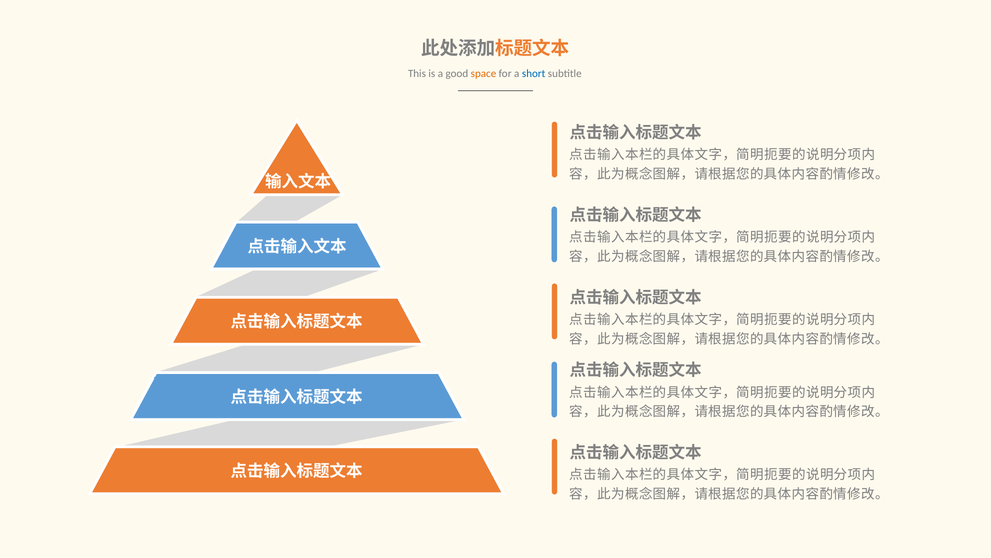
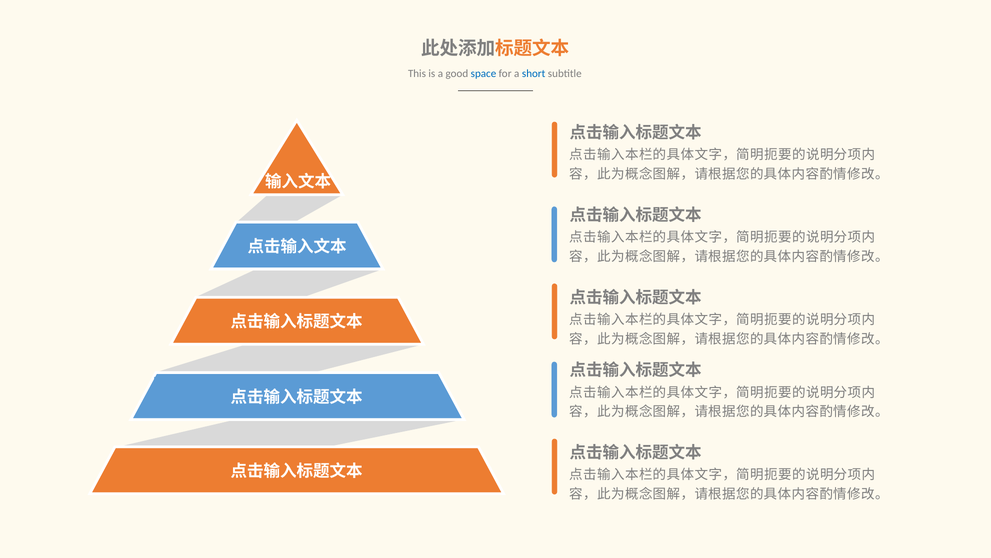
space colour: orange -> blue
